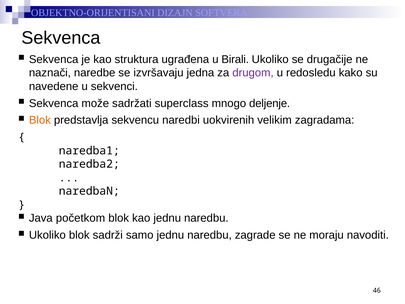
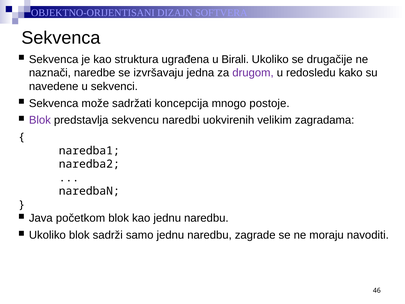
superclass: superclass -> koncepcija
deljenje: deljenje -> postoje
Blok at (40, 120) colour: orange -> purple
